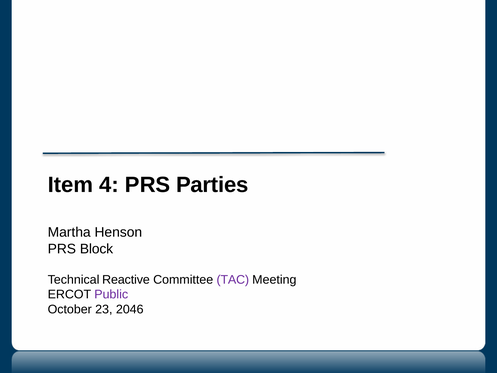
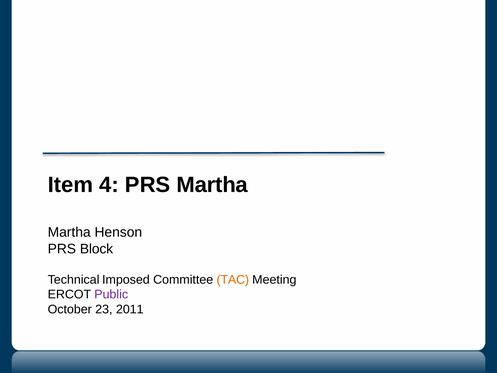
PRS Parties: Parties -> Martha
Reactive: Reactive -> Imposed
TAC colour: purple -> orange
2046: 2046 -> 2011
